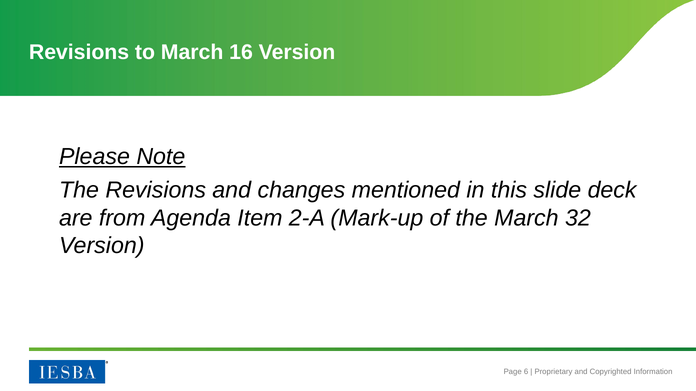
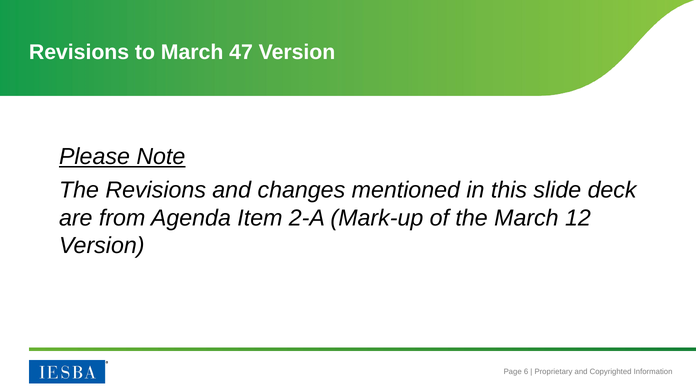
16: 16 -> 47
32: 32 -> 12
